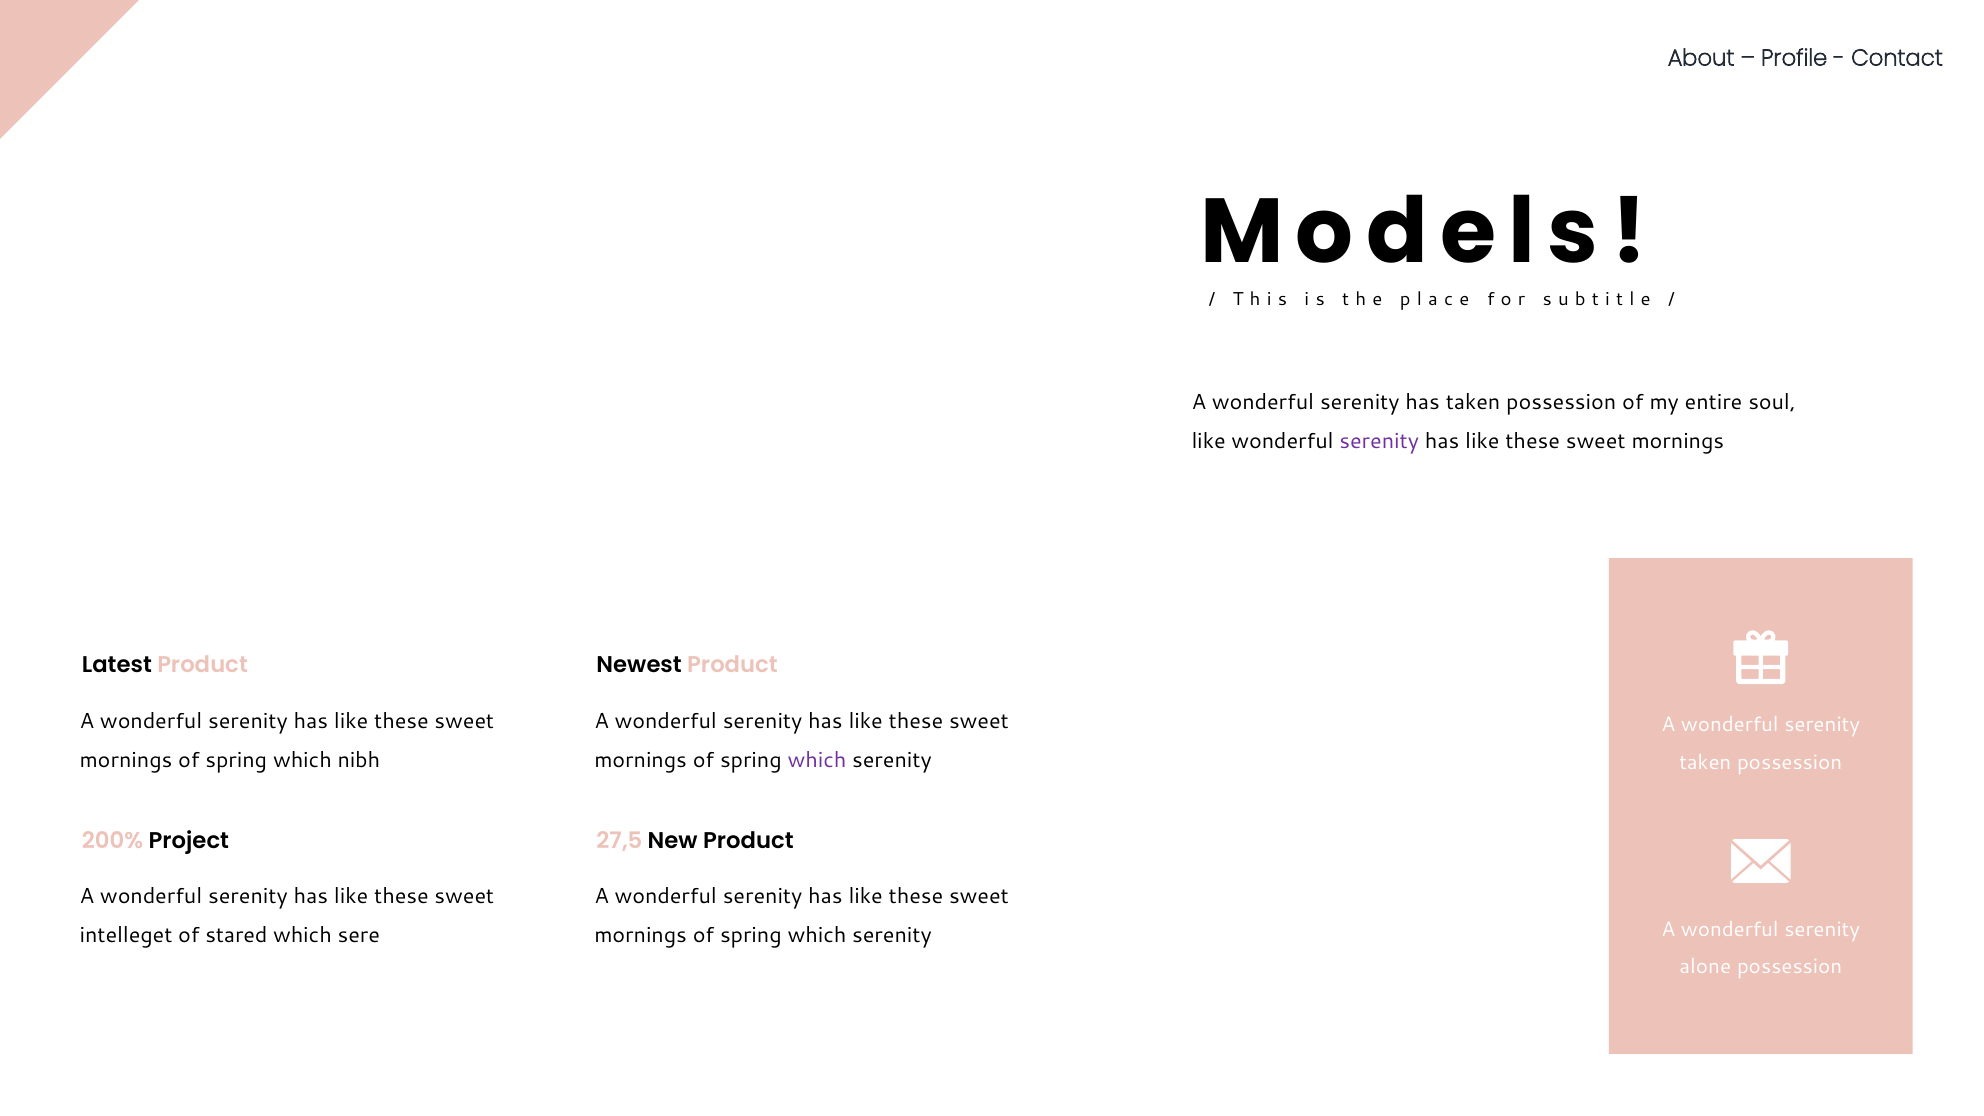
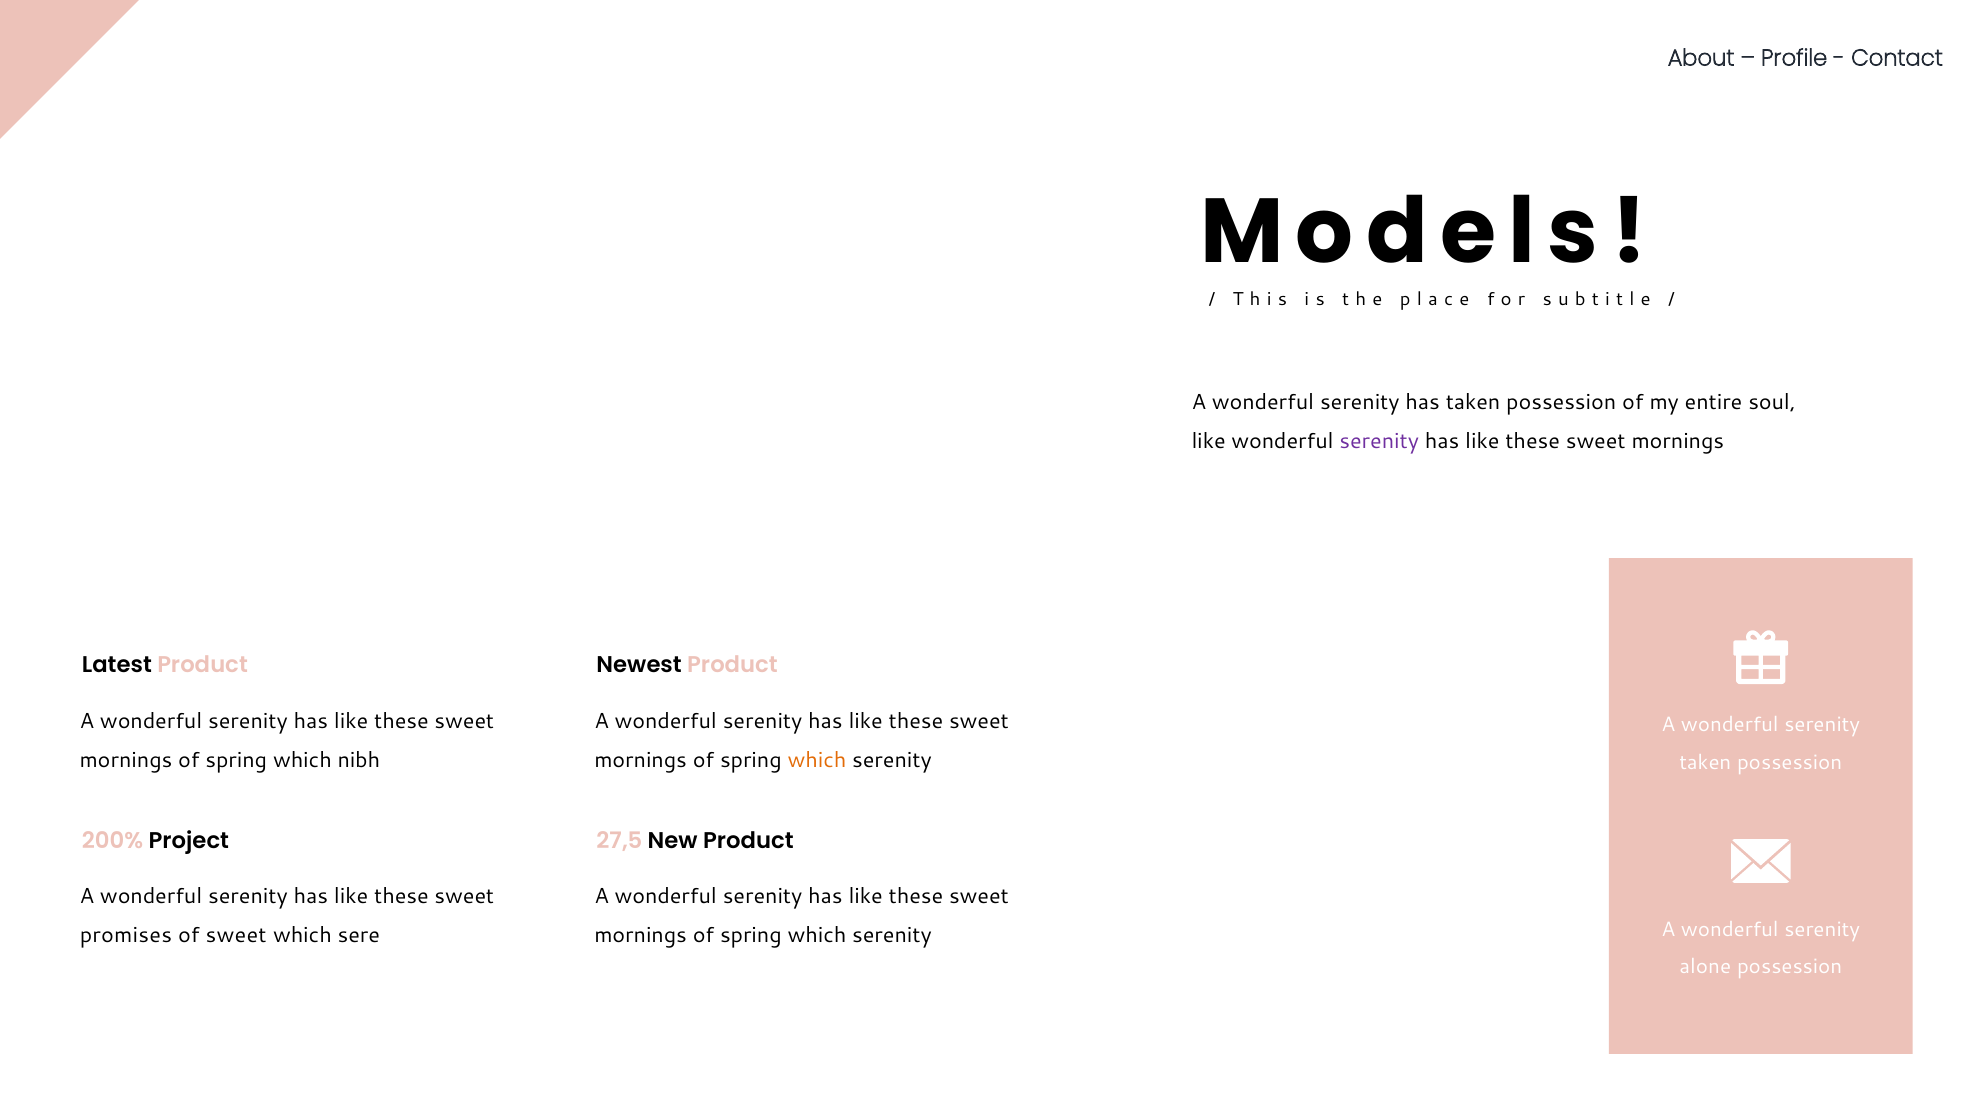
which at (817, 760) colour: purple -> orange
intelleget: intelleget -> promises
of stared: stared -> sweet
